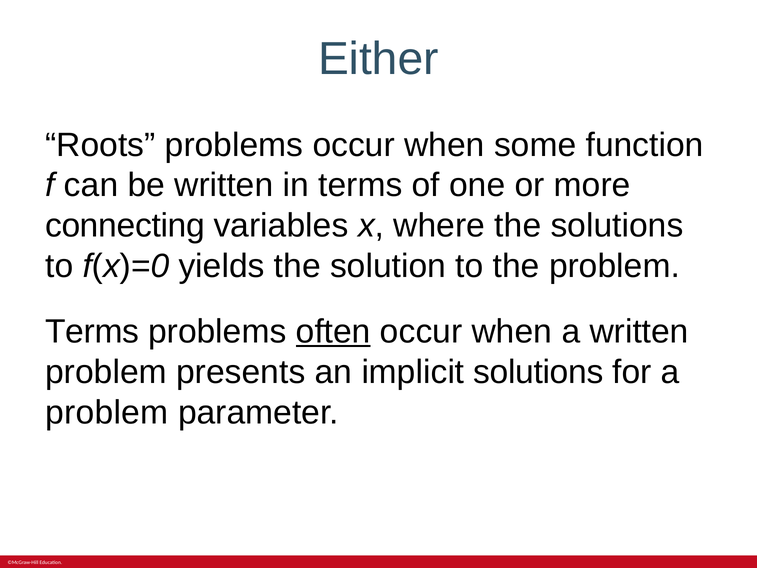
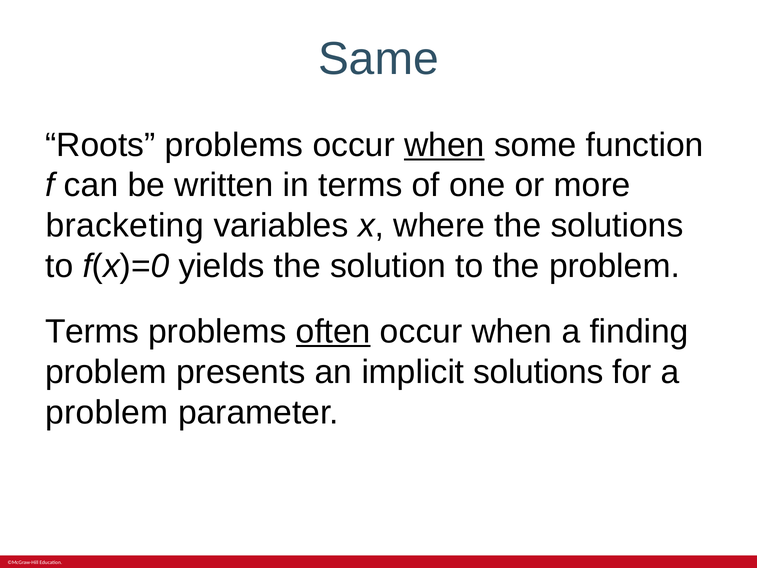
Either: Either -> Same
when at (444, 145) underline: none -> present
connecting: connecting -> bracketing
a written: written -> finding
